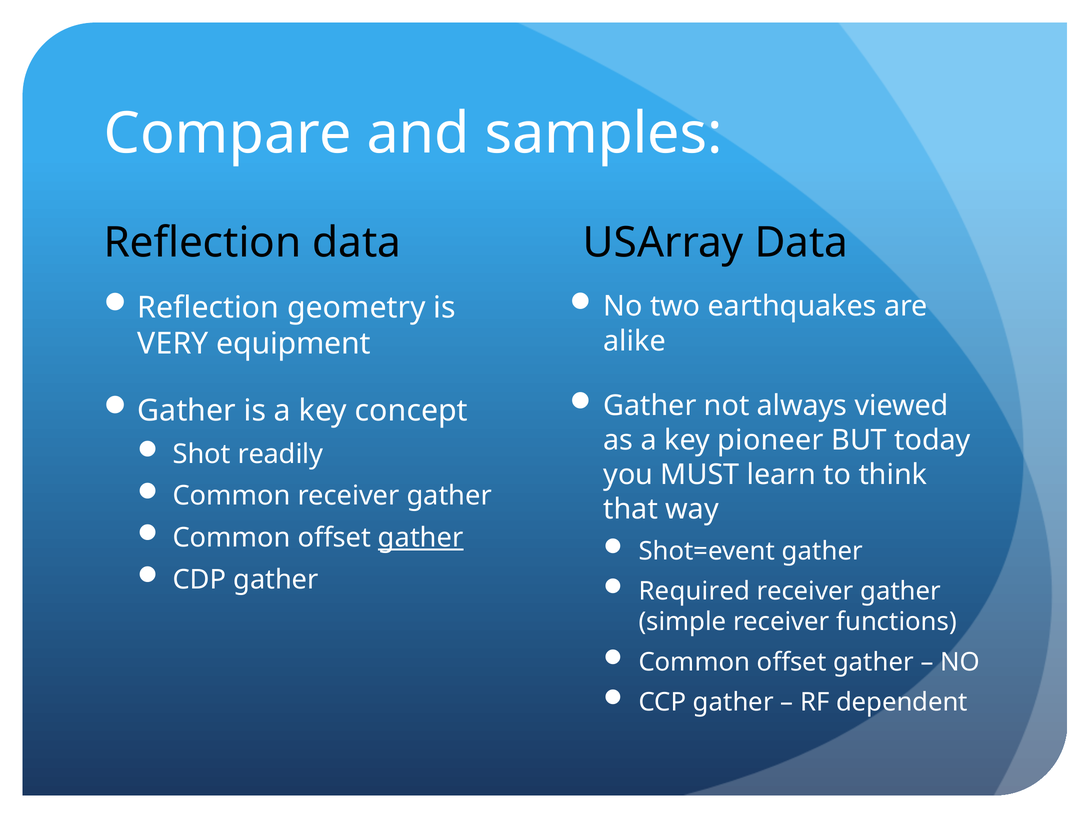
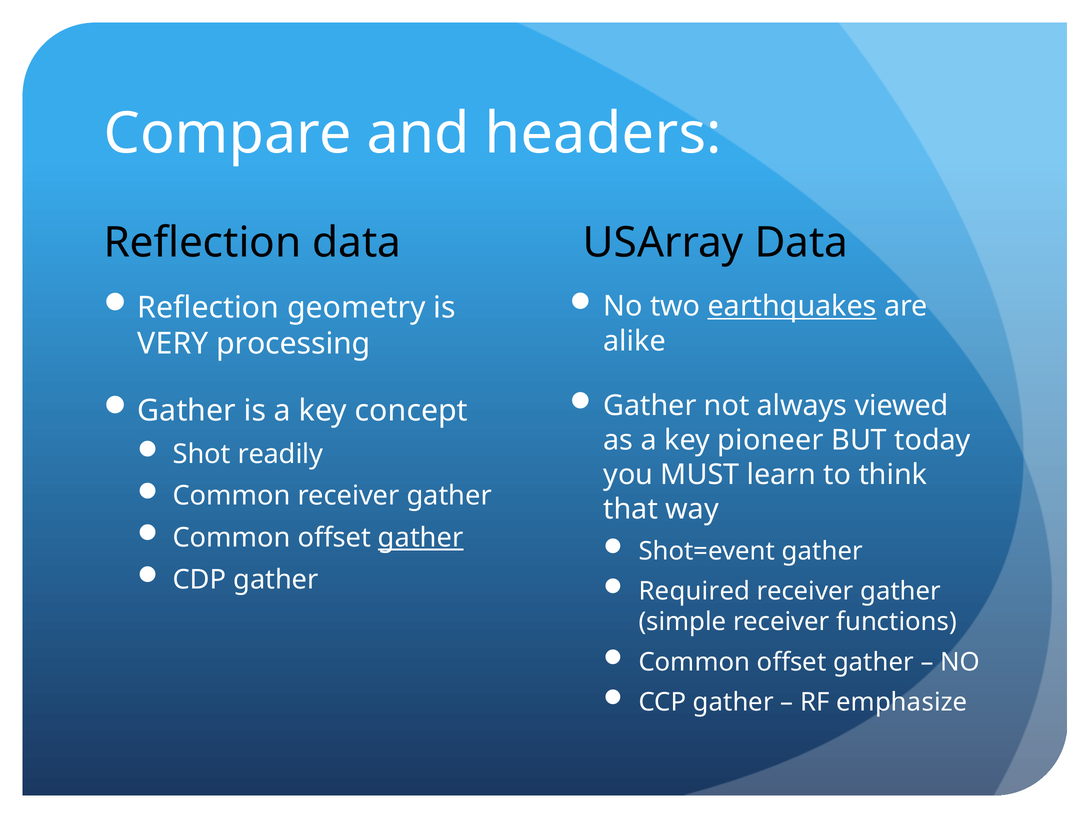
samples: samples -> headers
earthquakes underline: none -> present
equipment: equipment -> processing
dependent: dependent -> emphasize
